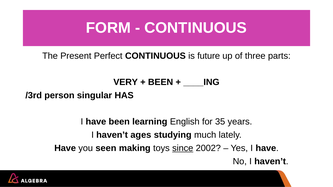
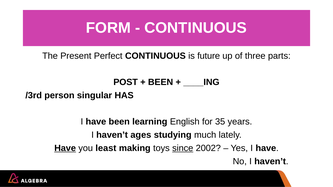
VERY: VERY -> POST
Have at (65, 148) underline: none -> present
seen: seen -> least
